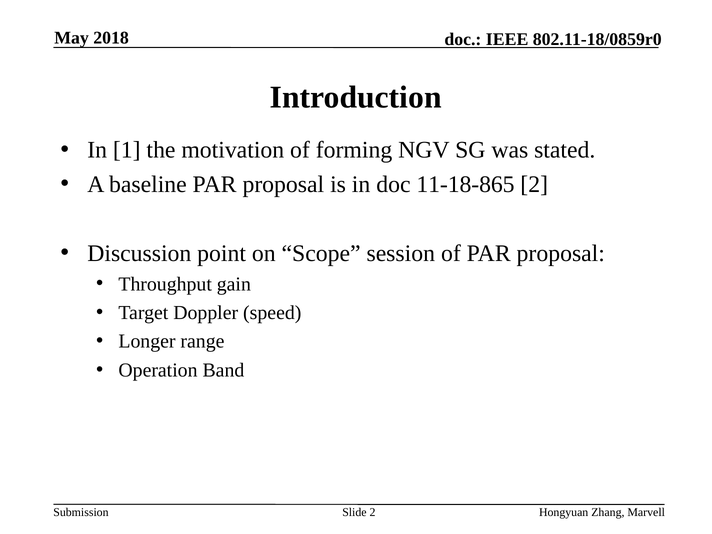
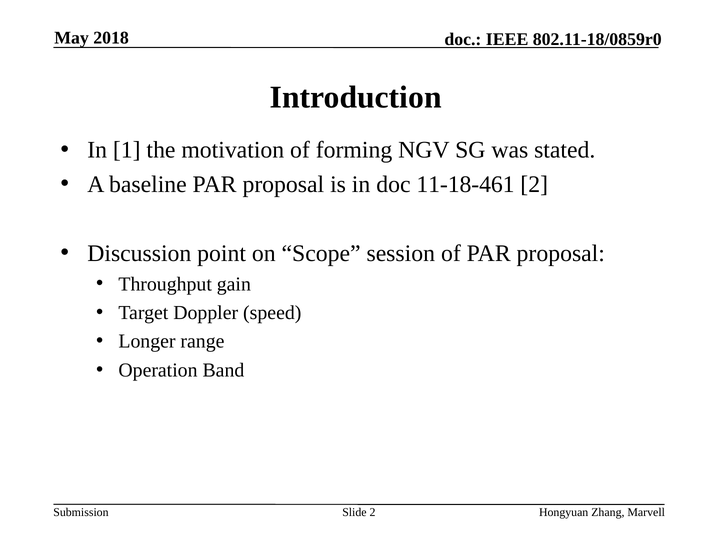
11-18-865: 11-18-865 -> 11-18-461
